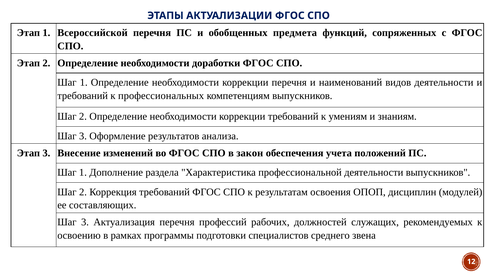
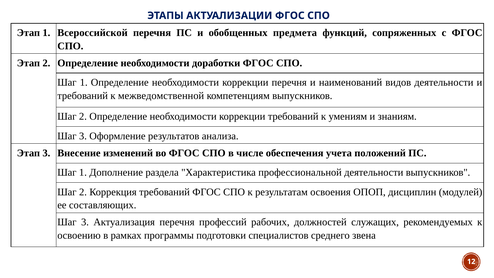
профессиональных: профессиональных -> межведомственной
закон: закон -> числе
